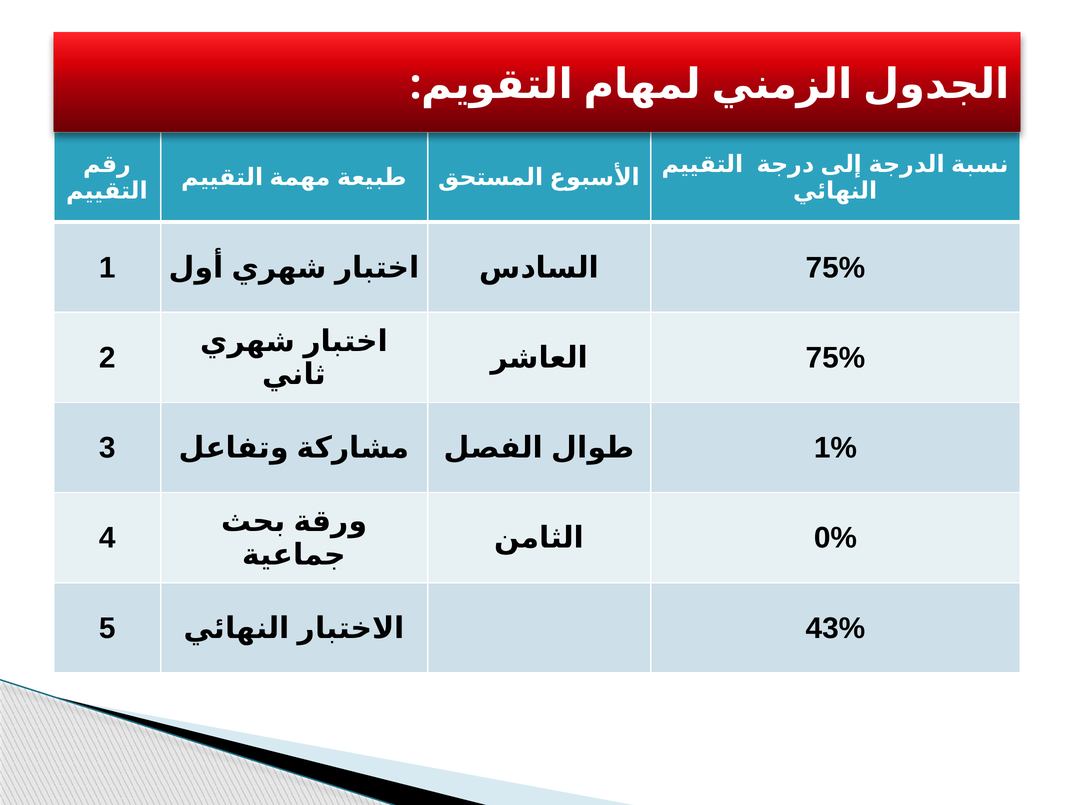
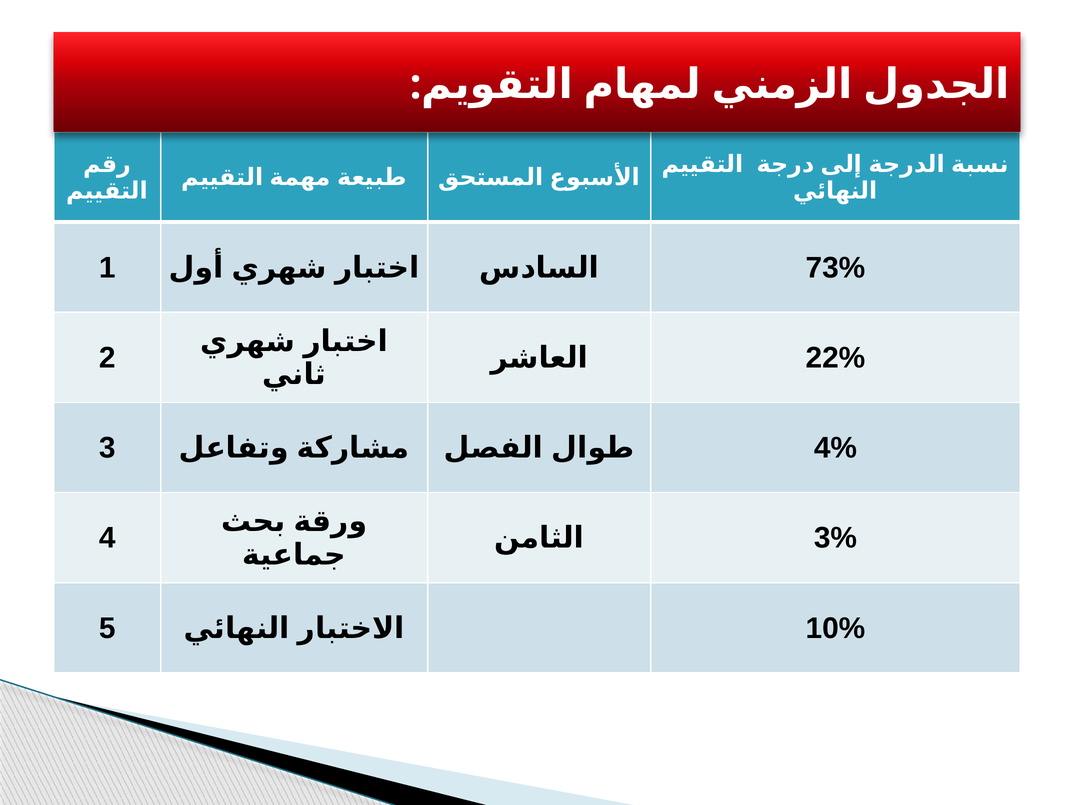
75% at (835, 268): 75% -> 73%
75% at (835, 358): 75% -> 22%
1%: 1% -> 4%
0%: 0% -> 3%
43%: 43% -> 10%
